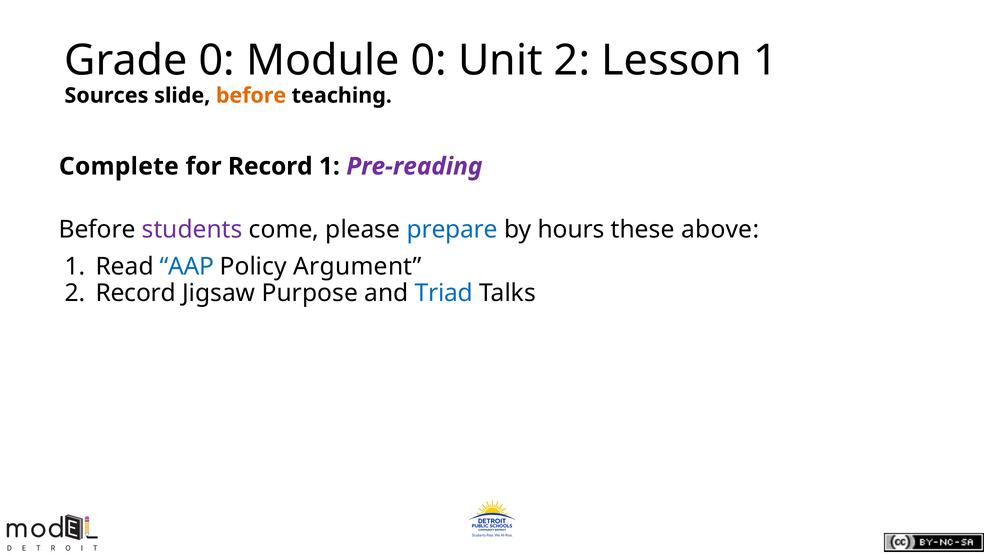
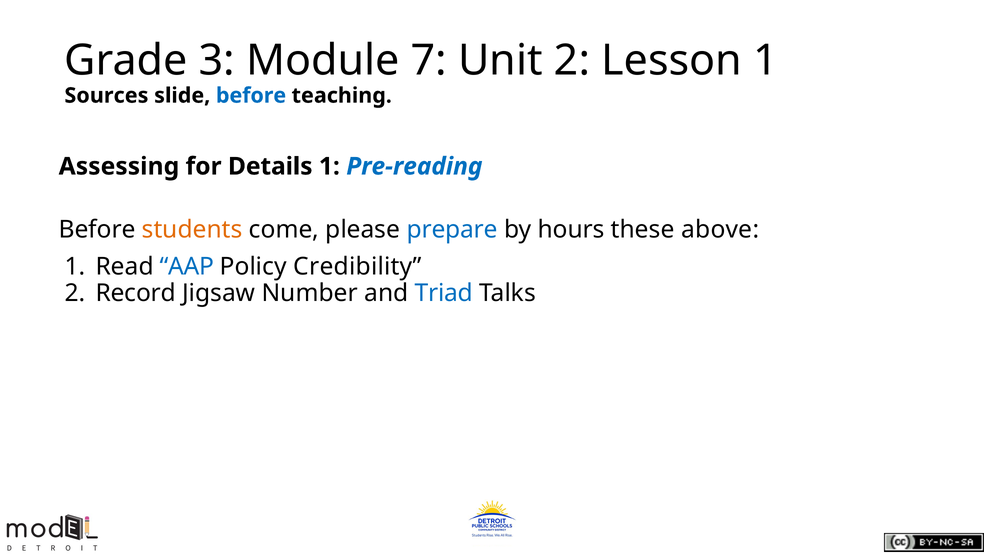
Grade 0: 0 -> 3
Module 0: 0 -> 7
before at (251, 95) colour: orange -> blue
Complete: Complete -> Assessing
for Record: Record -> Details
Pre-reading colour: purple -> blue
students colour: purple -> orange
Argument: Argument -> Credibility
Purpose: Purpose -> Number
